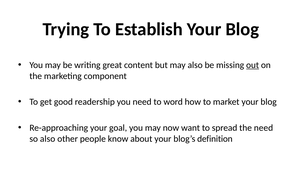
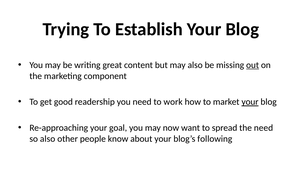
word: word -> work
your at (250, 102) underline: none -> present
definition: definition -> following
